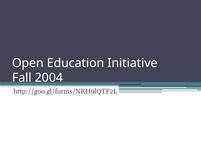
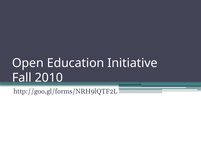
2004: 2004 -> 2010
